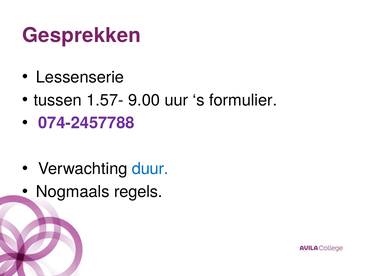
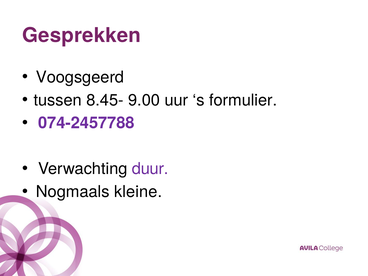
Lessenserie: Lessenserie -> Voogsgeerd
1.57-: 1.57- -> 8.45-
duur colour: blue -> purple
regels: regels -> kleine
